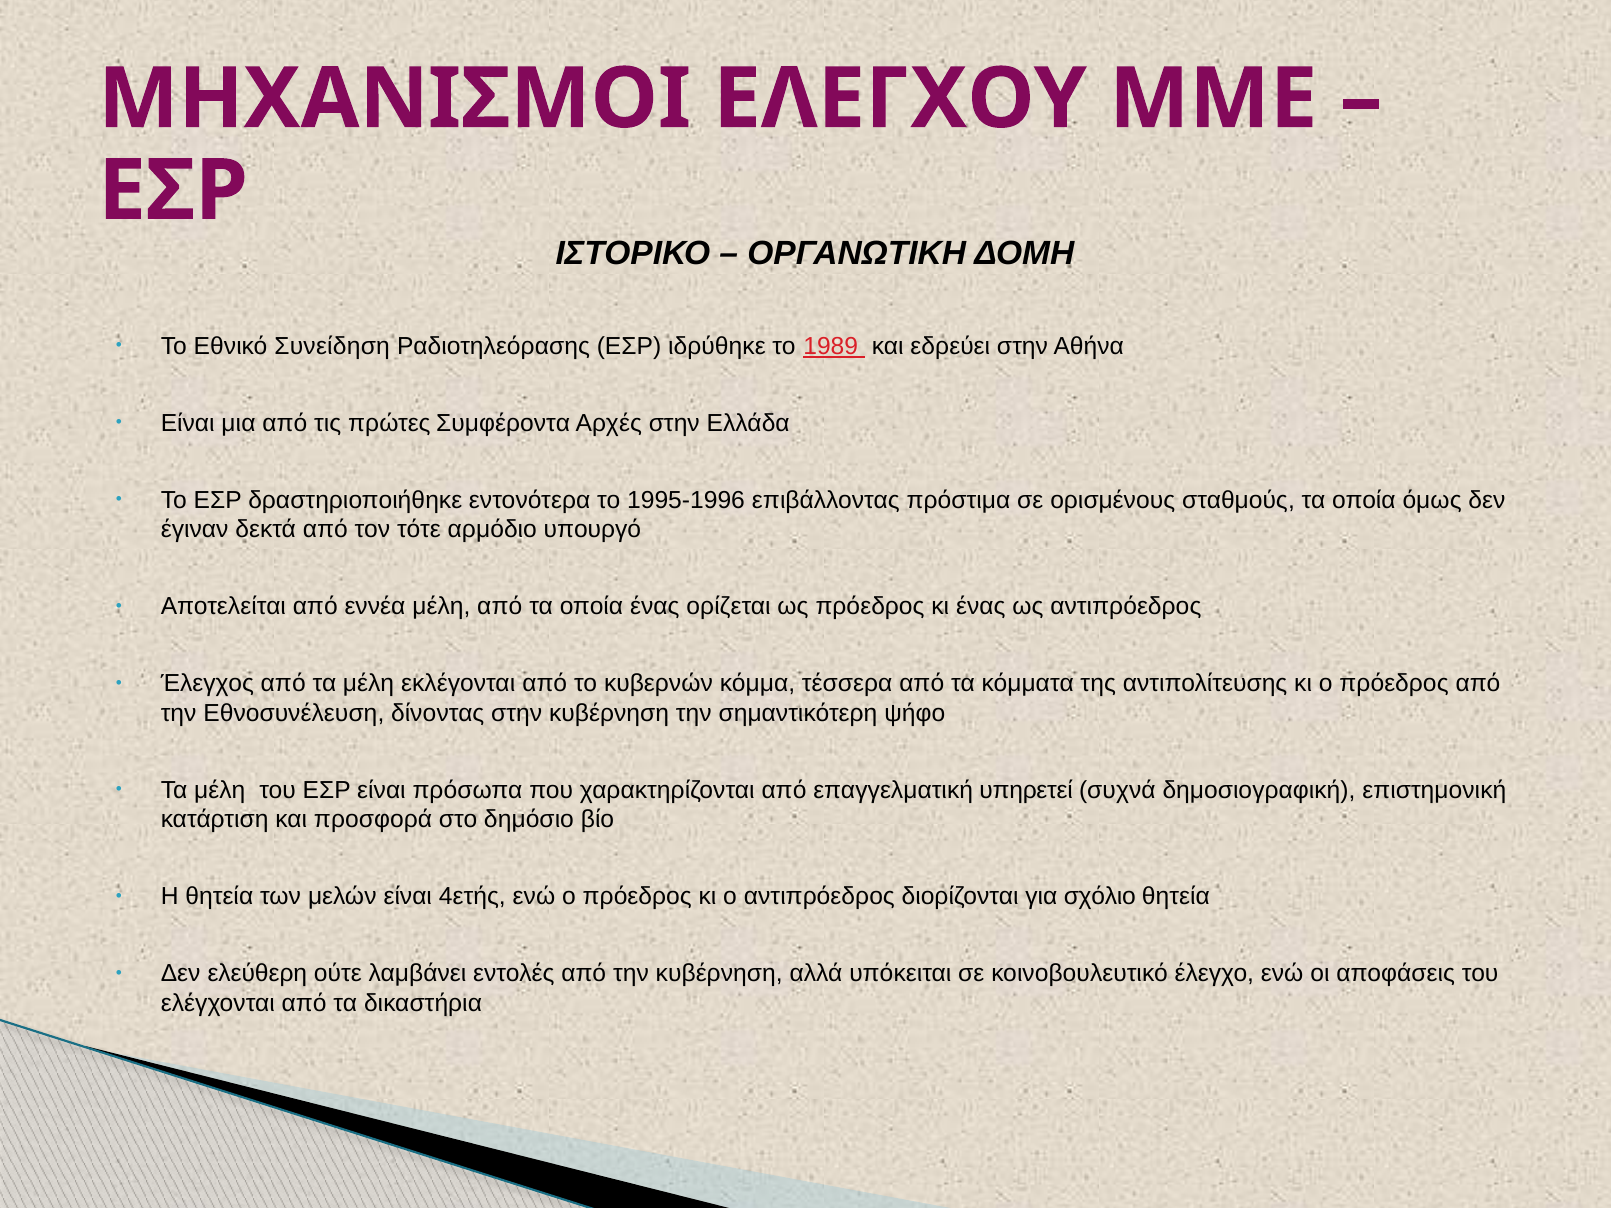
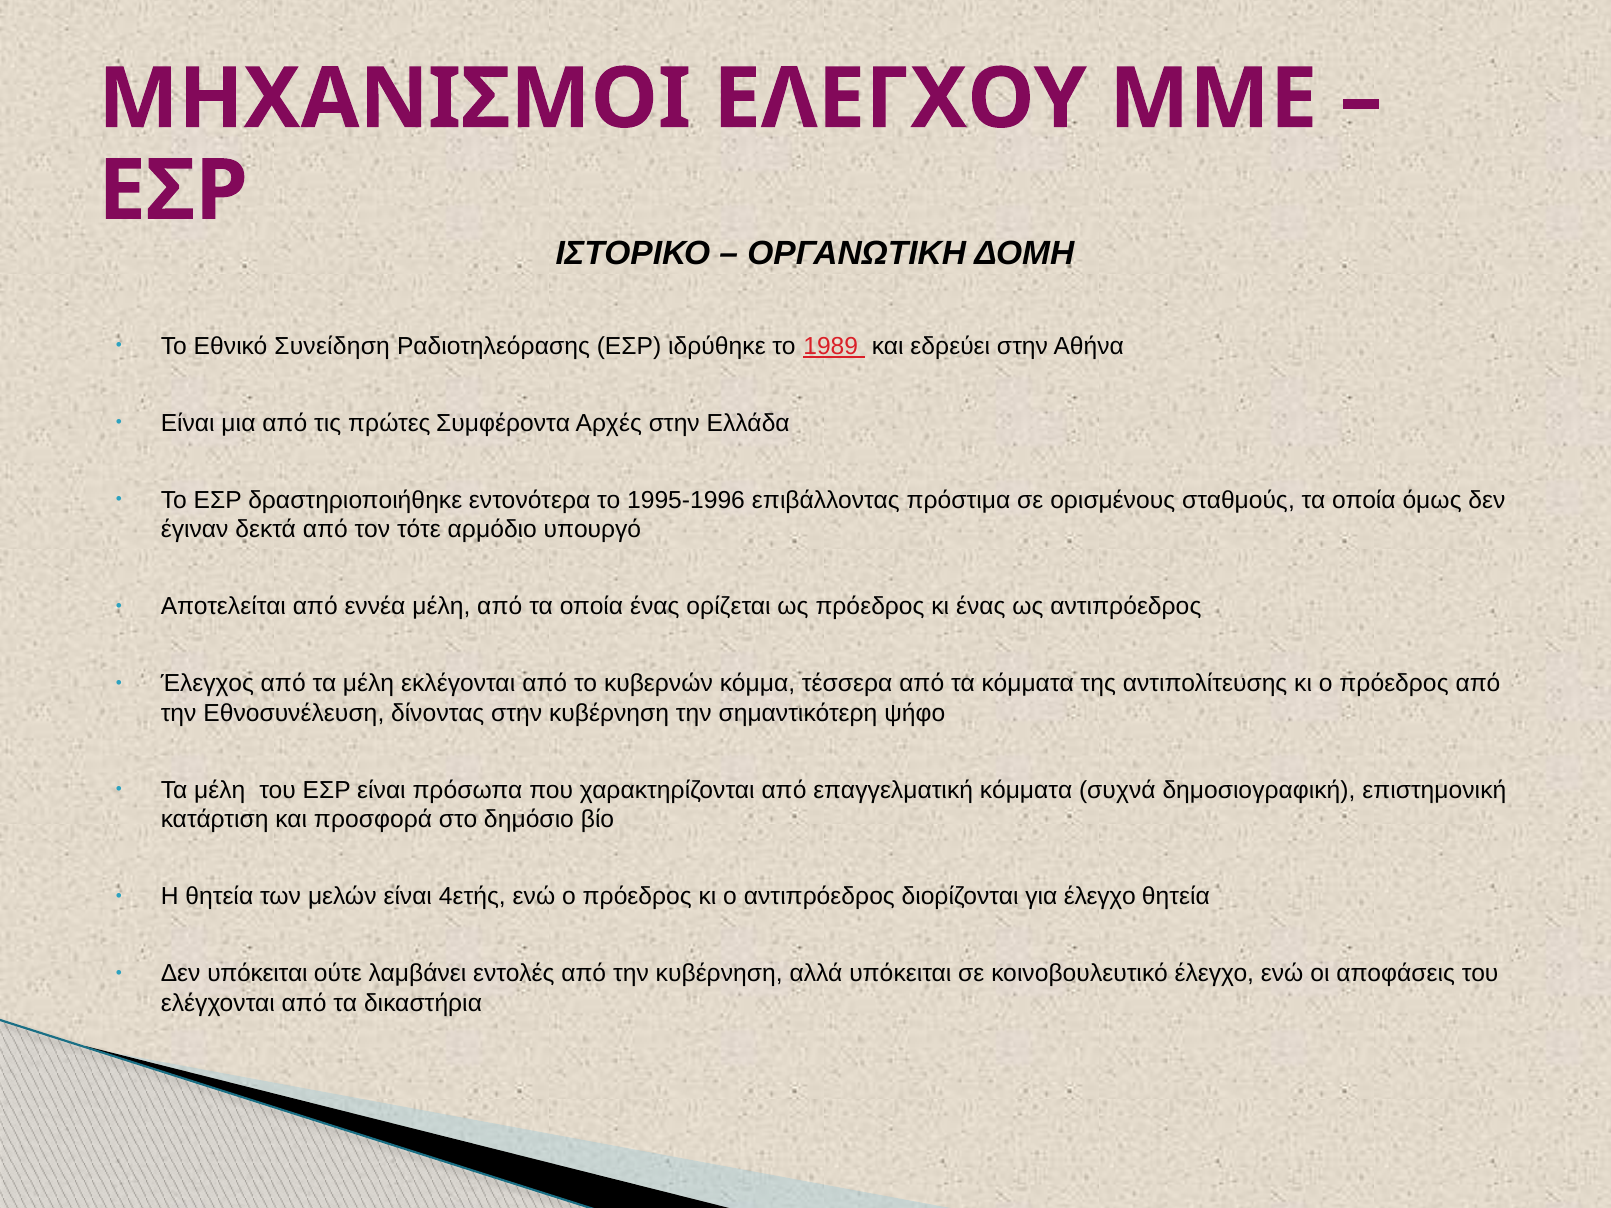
επαγγελματική υπηρετεί: υπηρετεί -> κόμματα
για σχόλιο: σχόλιο -> έλεγχο
Δεν ελεύθερη: ελεύθερη -> υπόκειται
